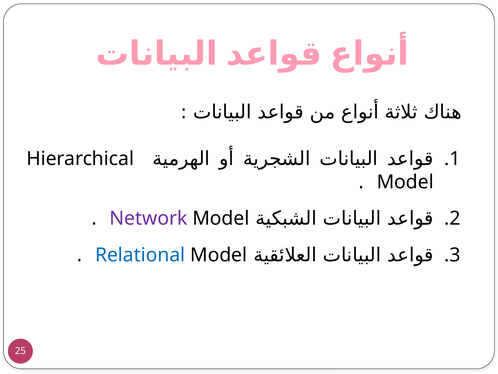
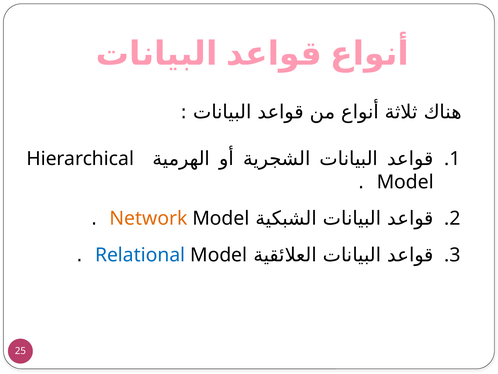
Network colour: purple -> orange
